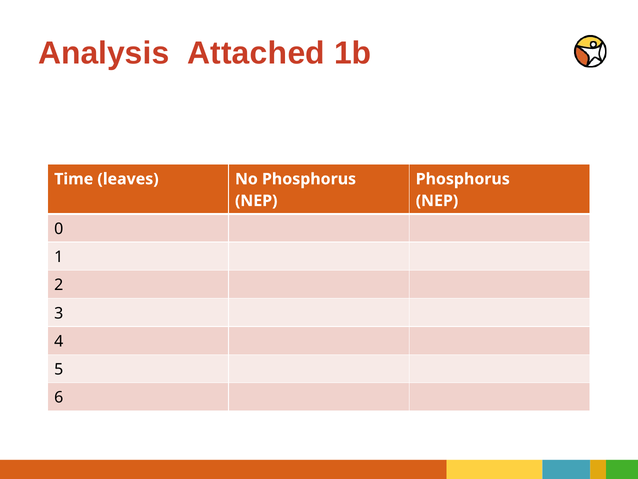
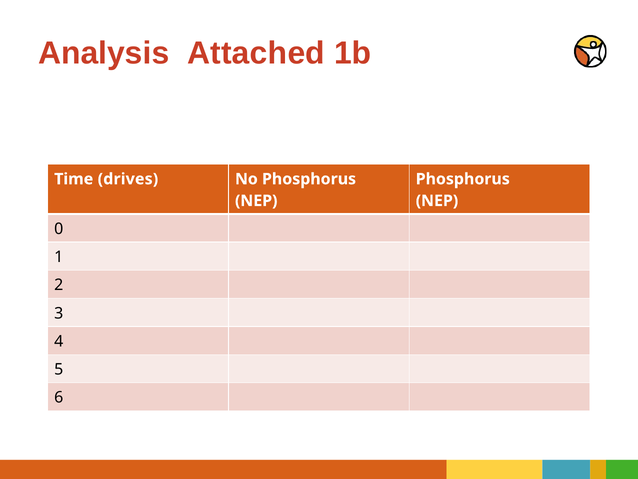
leaves: leaves -> drives
